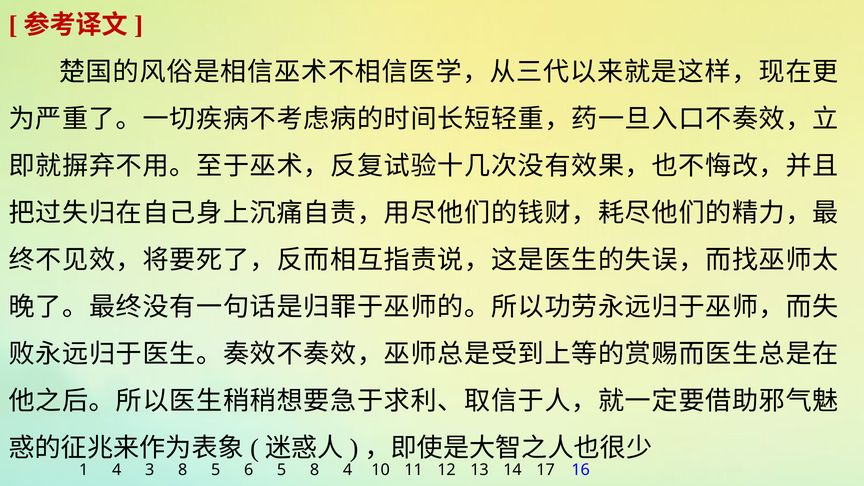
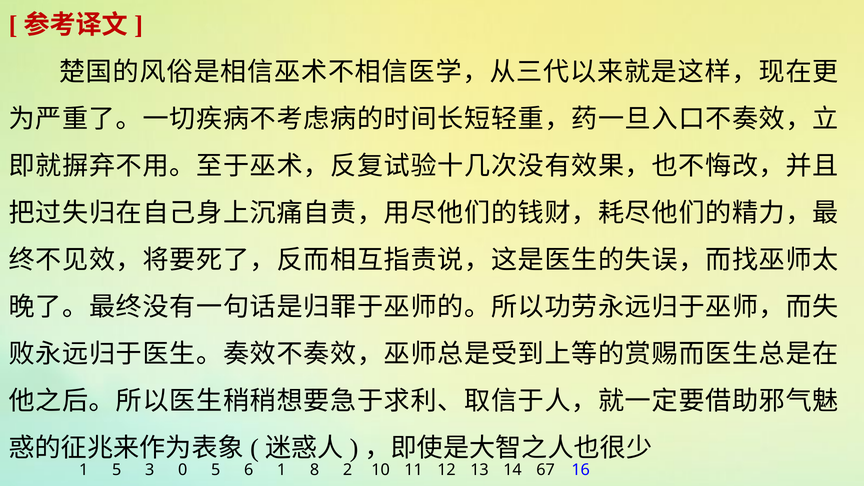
1 4: 4 -> 5
3 8: 8 -> 0
6 5: 5 -> 1
8 4: 4 -> 2
17: 17 -> 67
